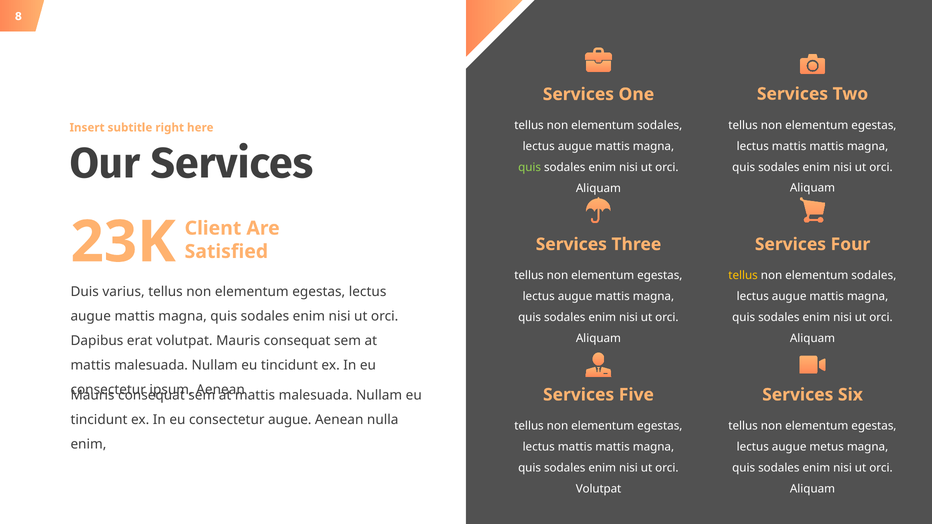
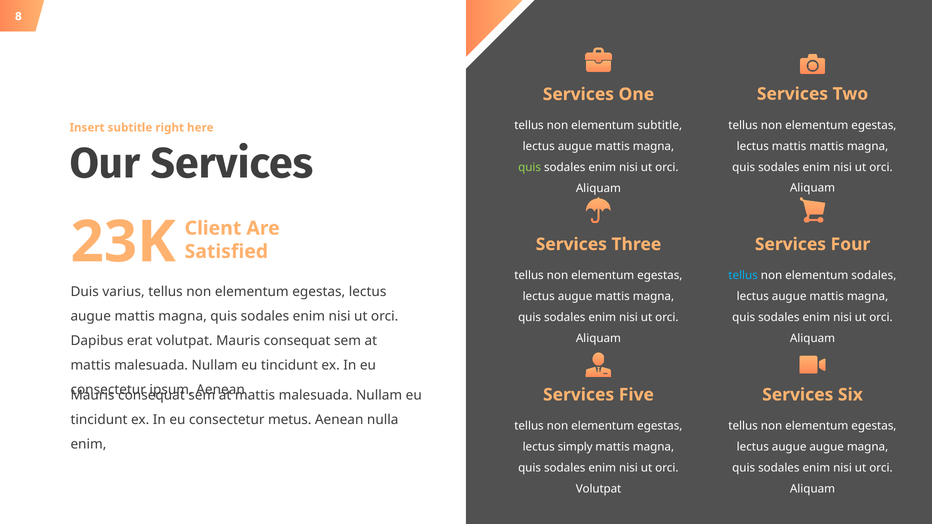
sodales at (660, 126): sodales -> subtitle
tellus at (743, 276) colour: yellow -> light blue
consectetur augue: augue -> metus
mattis at (575, 447): mattis -> simply
augue metus: metus -> augue
